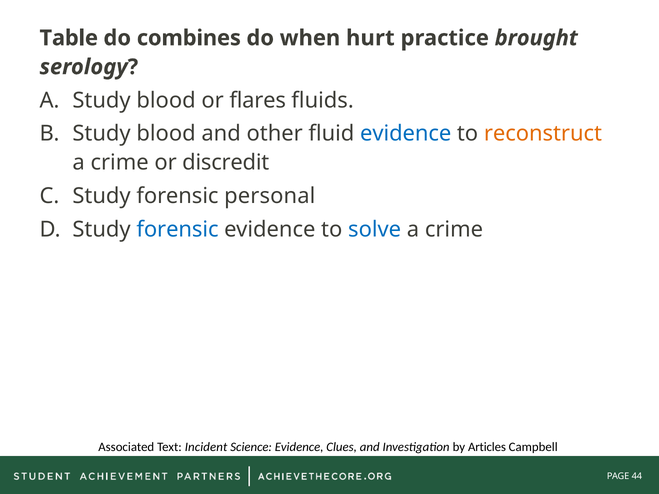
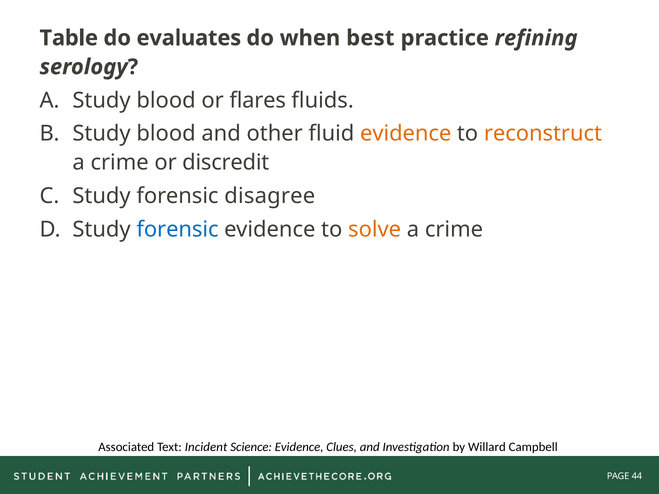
combines: combines -> evaluates
hurt: hurt -> best
brought: brought -> refining
evidence at (406, 134) colour: blue -> orange
personal: personal -> disagree
solve colour: blue -> orange
Articles: Articles -> Willard
